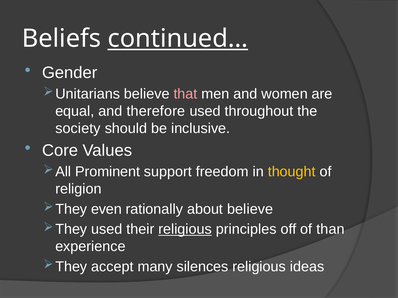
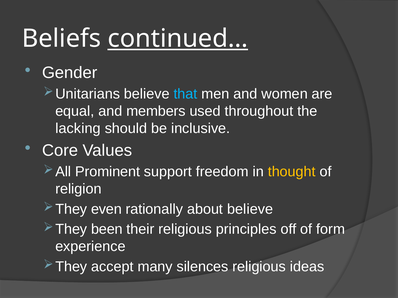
that colour: pink -> light blue
therefore: therefore -> members
society: society -> lacking
used at (107, 230): used -> been
religious at (185, 230) underline: present -> none
than: than -> form
